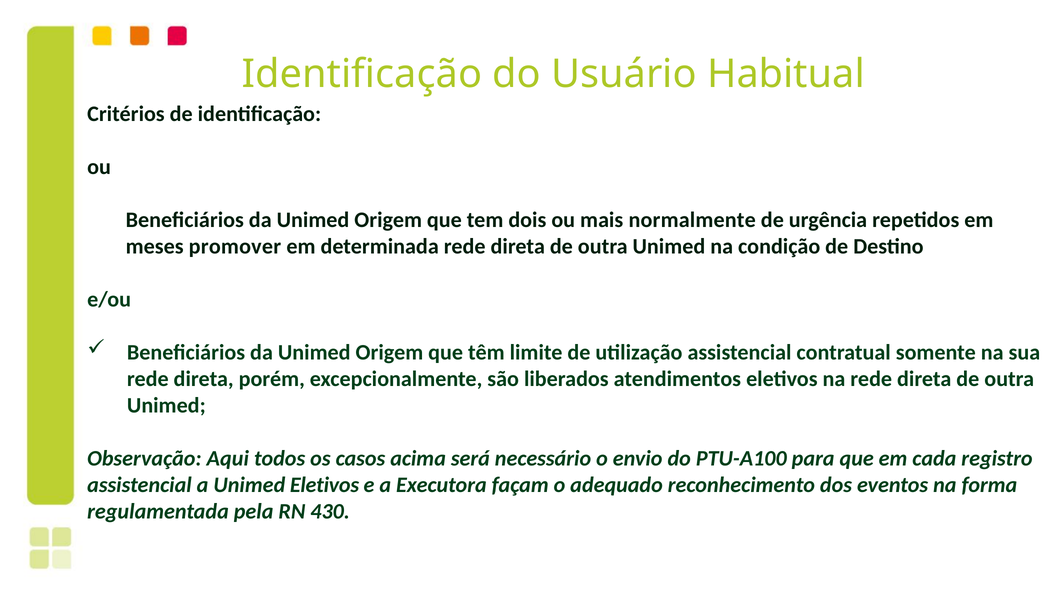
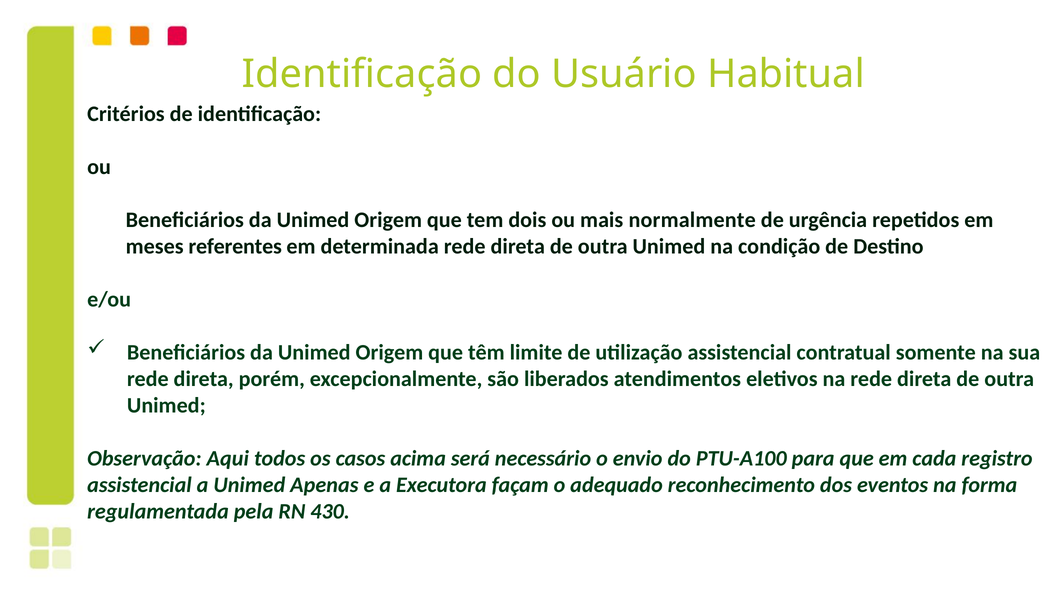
promover: promover -> referentes
Unimed Eletivos: Eletivos -> Apenas
